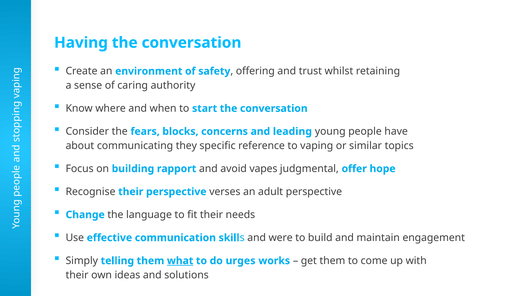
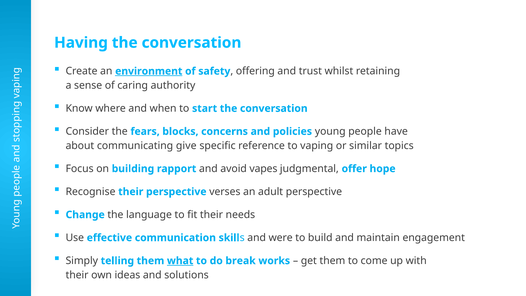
environment underline: none -> present
leading: leading -> policies
they: they -> give
urges: urges -> break
